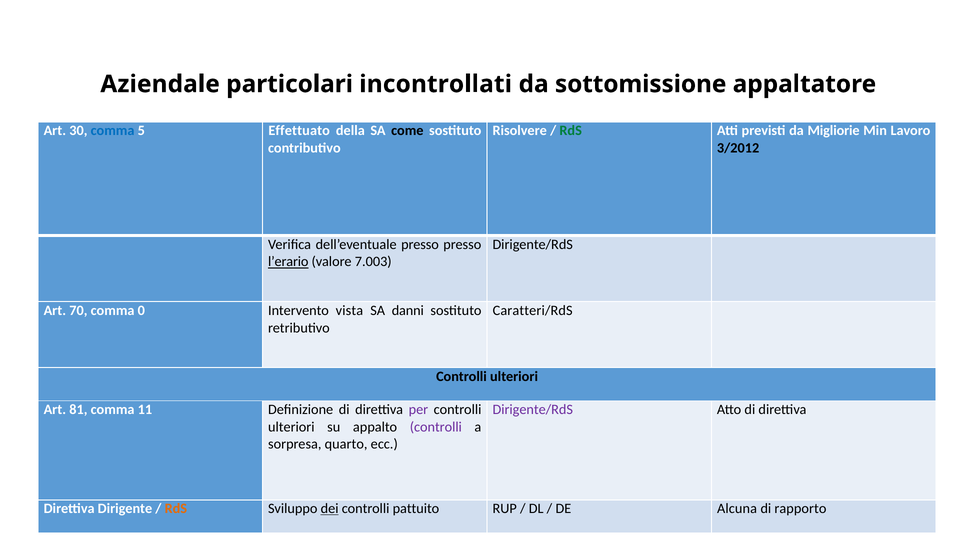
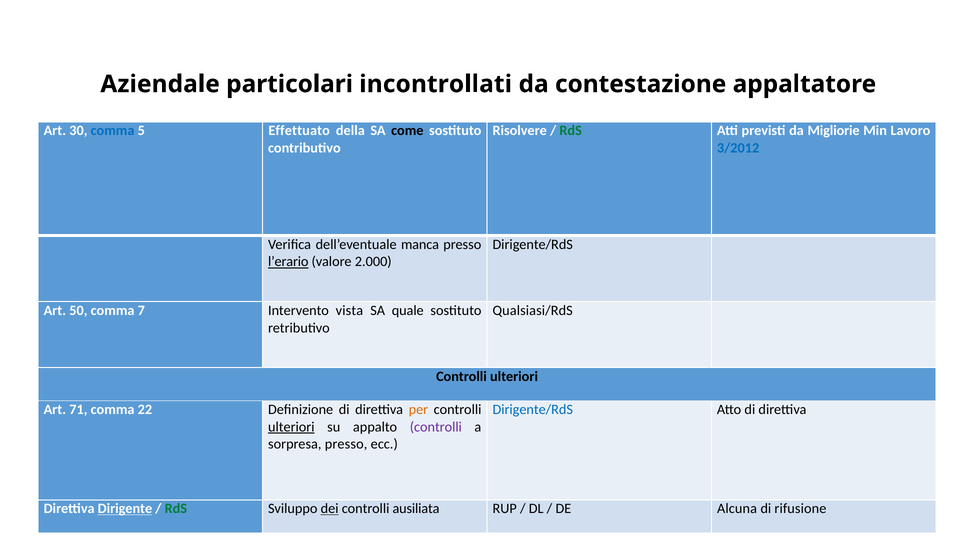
sottomissione: sottomissione -> contestazione
3/2012 colour: black -> blue
dell’eventuale presso: presso -> manca
7.003: 7.003 -> 2.000
70: 70 -> 50
0: 0 -> 7
danni: danni -> quale
Caratteri/RdS: Caratteri/RdS -> Qualsiasi/RdS
81: 81 -> 71
11: 11 -> 22
per colour: purple -> orange
Dirigente/RdS at (533, 409) colour: purple -> blue
ulteriori at (291, 427) underline: none -> present
sorpresa quarto: quarto -> presso
Dirigente underline: none -> present
RdS at (176, 508) colour: orange -> green
pattuito: pattuito -> ausiliata
rapporto: rapporto -> rifusione
